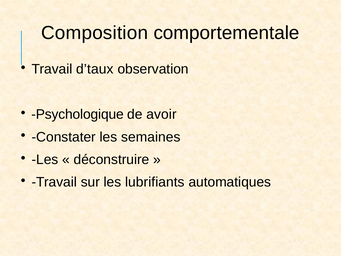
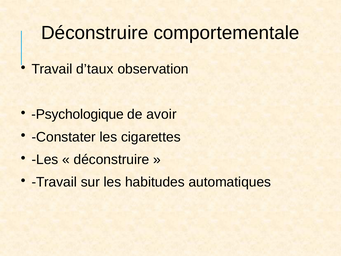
Composition at (95, 33): Composition -> Déconstruire
semaines: semaines -> cigarettes
lubrifiants: lubrifiants -> habitudes
